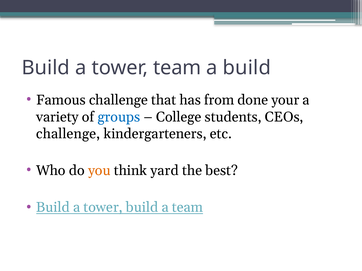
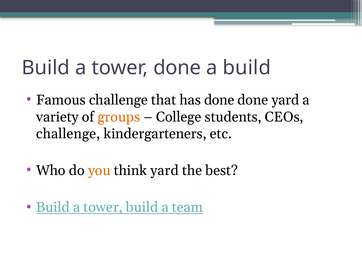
tower team: team -> done
has from: from -> done
done your: your -> yard
groups colour: blue -> orange
